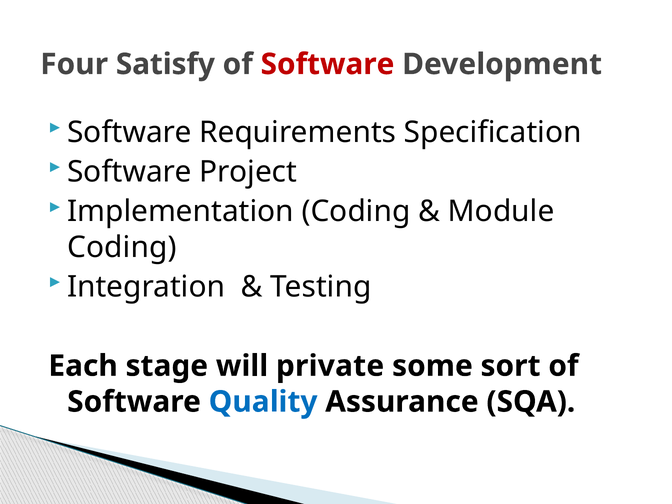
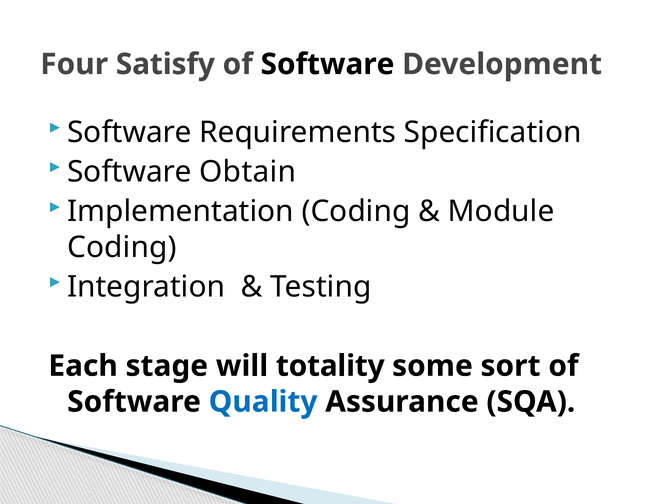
Software at (327, 64) colour: red -> black
Project: Project -> Obtain
private: private -> totality
